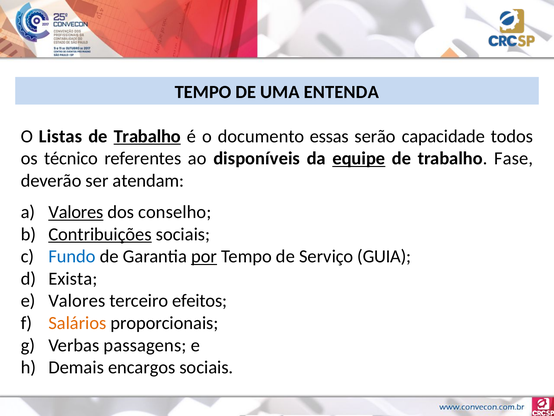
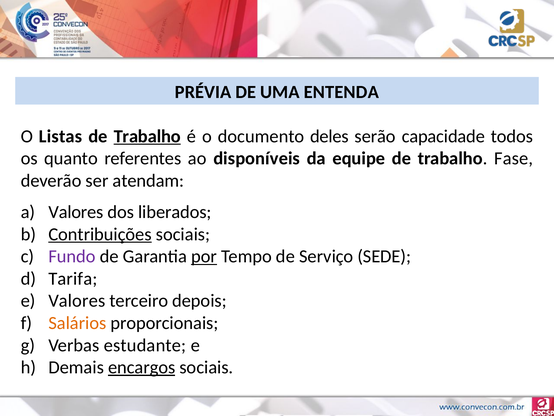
TEMPO at (203, 92): TEMPO -> PRÉVIA
essas: essas -> deles
técnico: técnico -> quanto
equipe underline: present -> none
Valores at (76, 212) underline: present -> none
conselho: conselho -> liberados
Fundo colour: blue -> purple
GUIA: GUIA -> SEDE
Exista: Exista -> Tarifa
efeitos: efeitos -> depois
passagens: passagens -> estudante
encargos underline: none -> present
